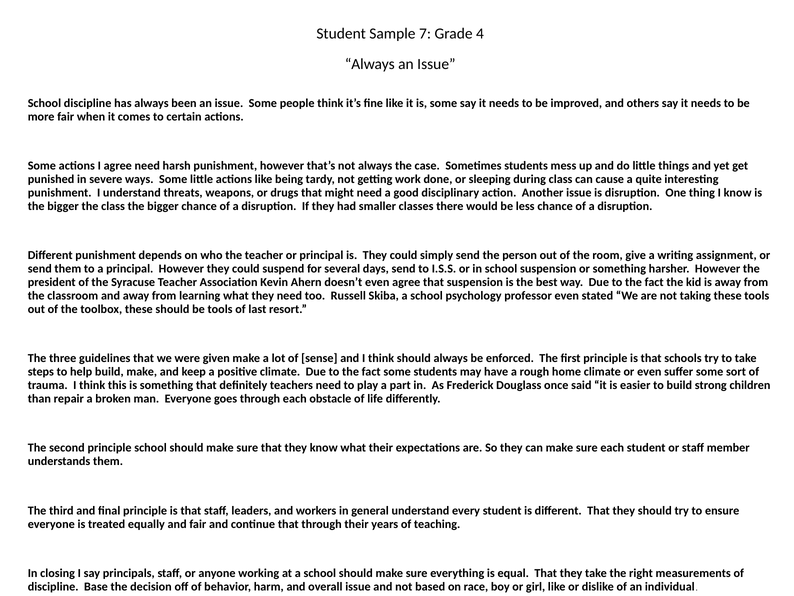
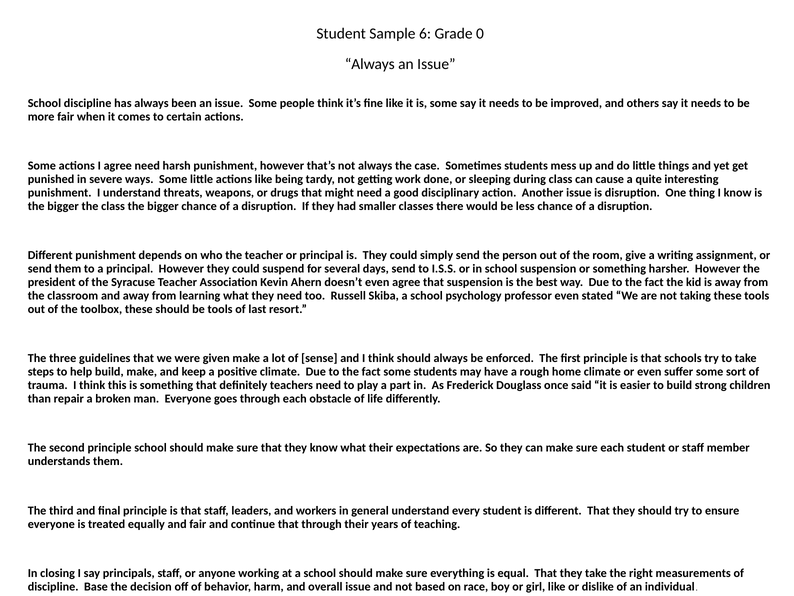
7: 7 -> 6
4: 4 -> 0
